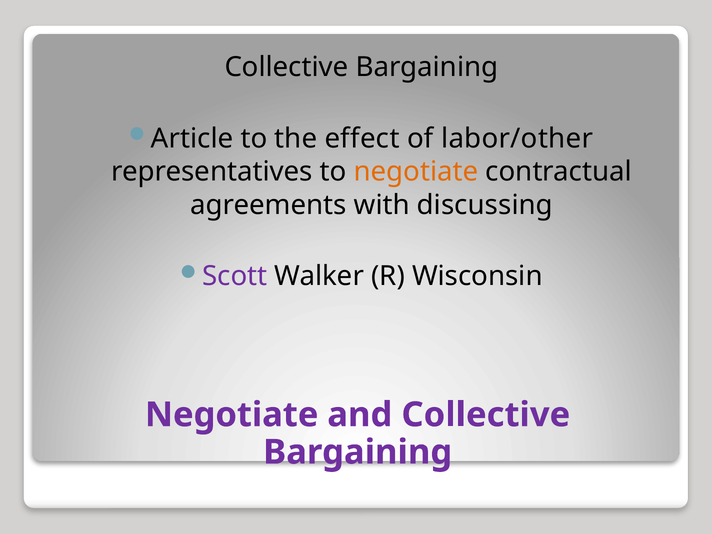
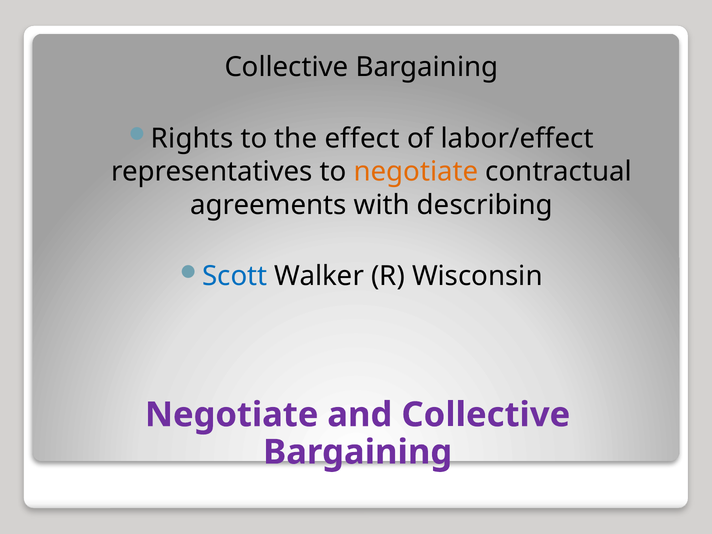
Article: Article -> Rights
labor/other: labor/other -> labor/effect
discussing: discussing -> describing
Scott colour: purple -> blue
